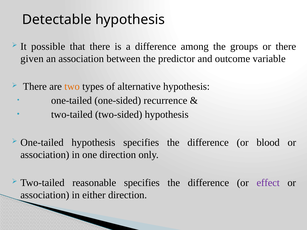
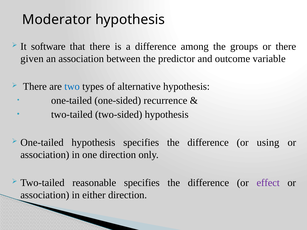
Detectable: Detectable -> Moderator
possible: possible -> software
two colour: orange -> blue
blood: blood -> using
